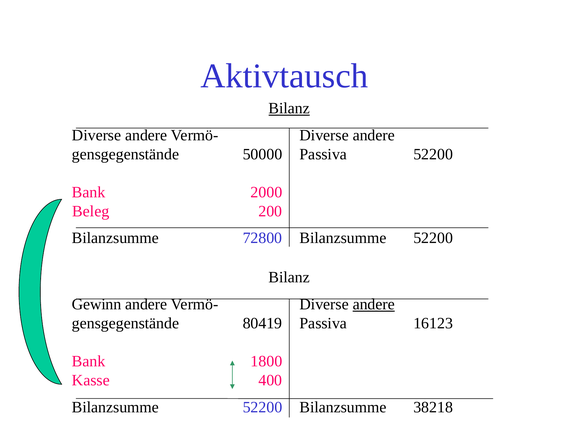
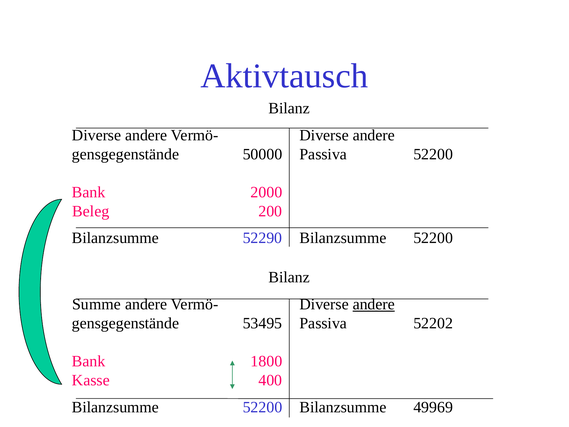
Bilanz at (289, 108) underline: present -> none
72800: 72800 -> 52290
Gewinn: Gewinn -> Summe
80419: 80419 -> 53495
16123: 16123 -> 52202
38218: 38218 -> 49969
